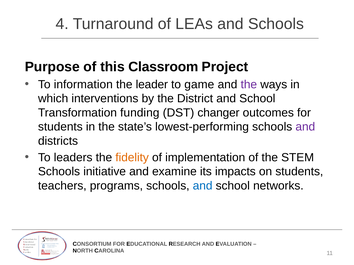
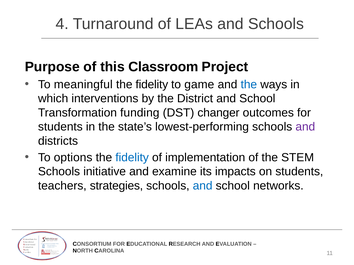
information: information -> meaningful
leader at (152, 85): leader -> fidelity
the at (249, 85) colour: purple -> blue
leaders: leaders -> options
fidelity at (132, 158) colour: orange -> blue
programs: programs -> strategies
